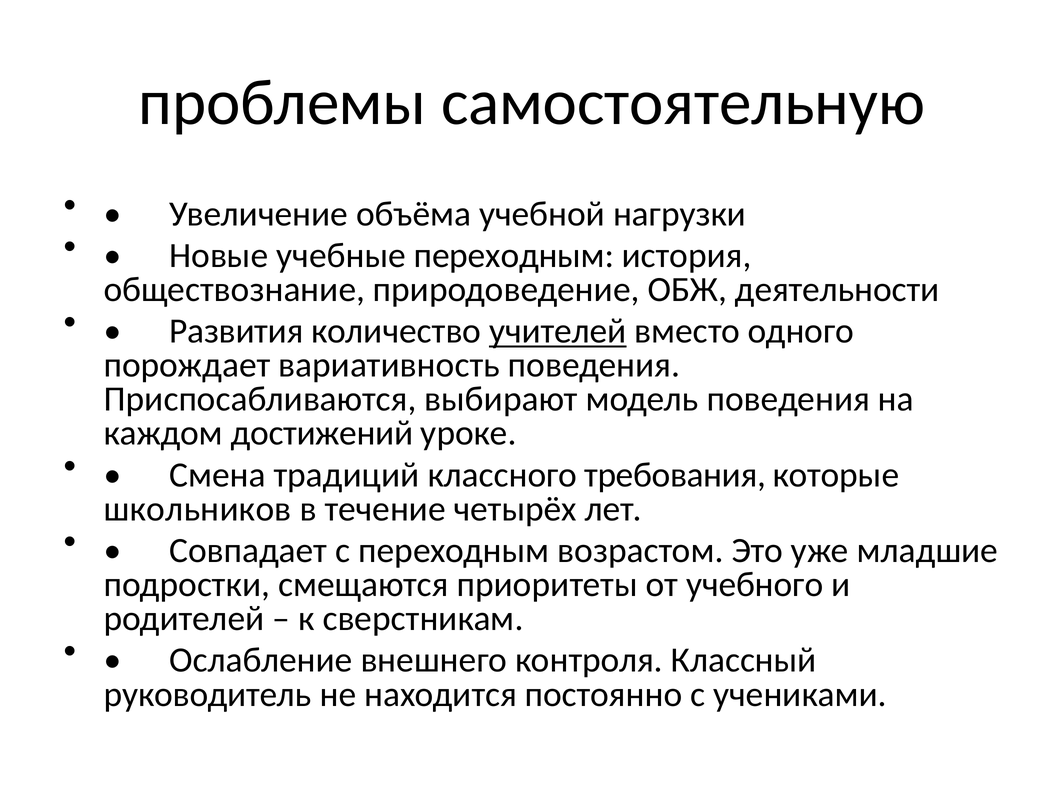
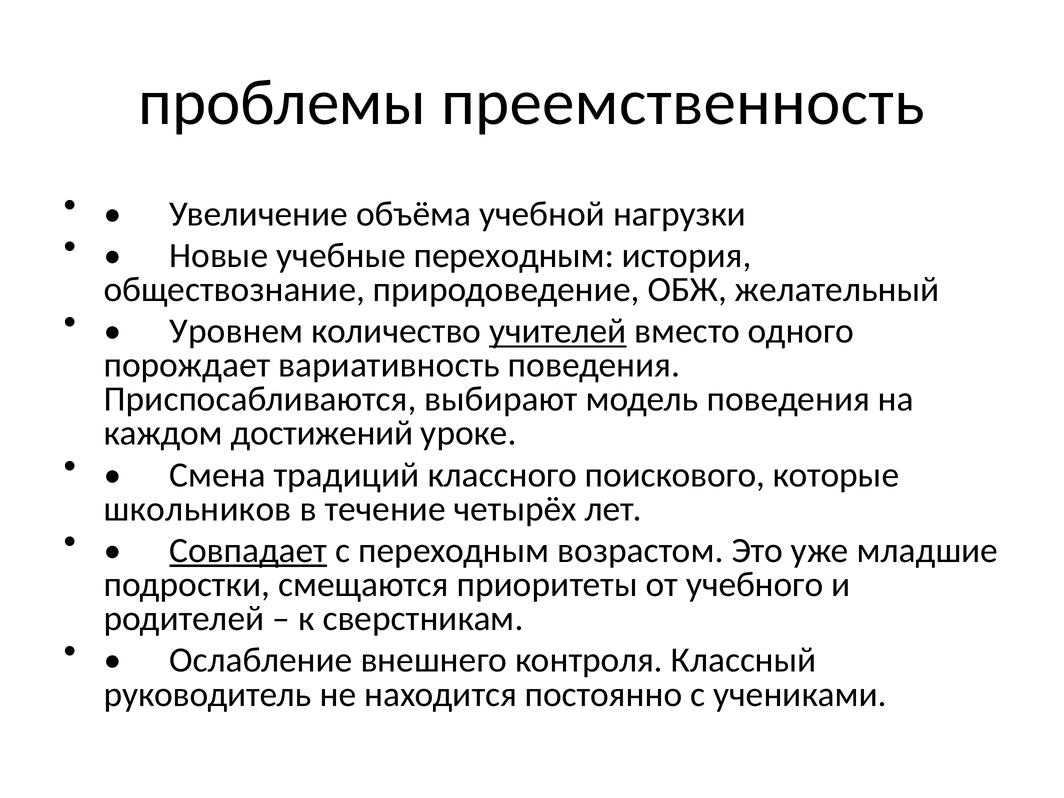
самостоятельную: самостоятельную -> преемственность
деятельности: деятельности -> желательный
Развития: Развития -> Уровнем
требования: требования -> поискового
Совпадает underline: none -> present
